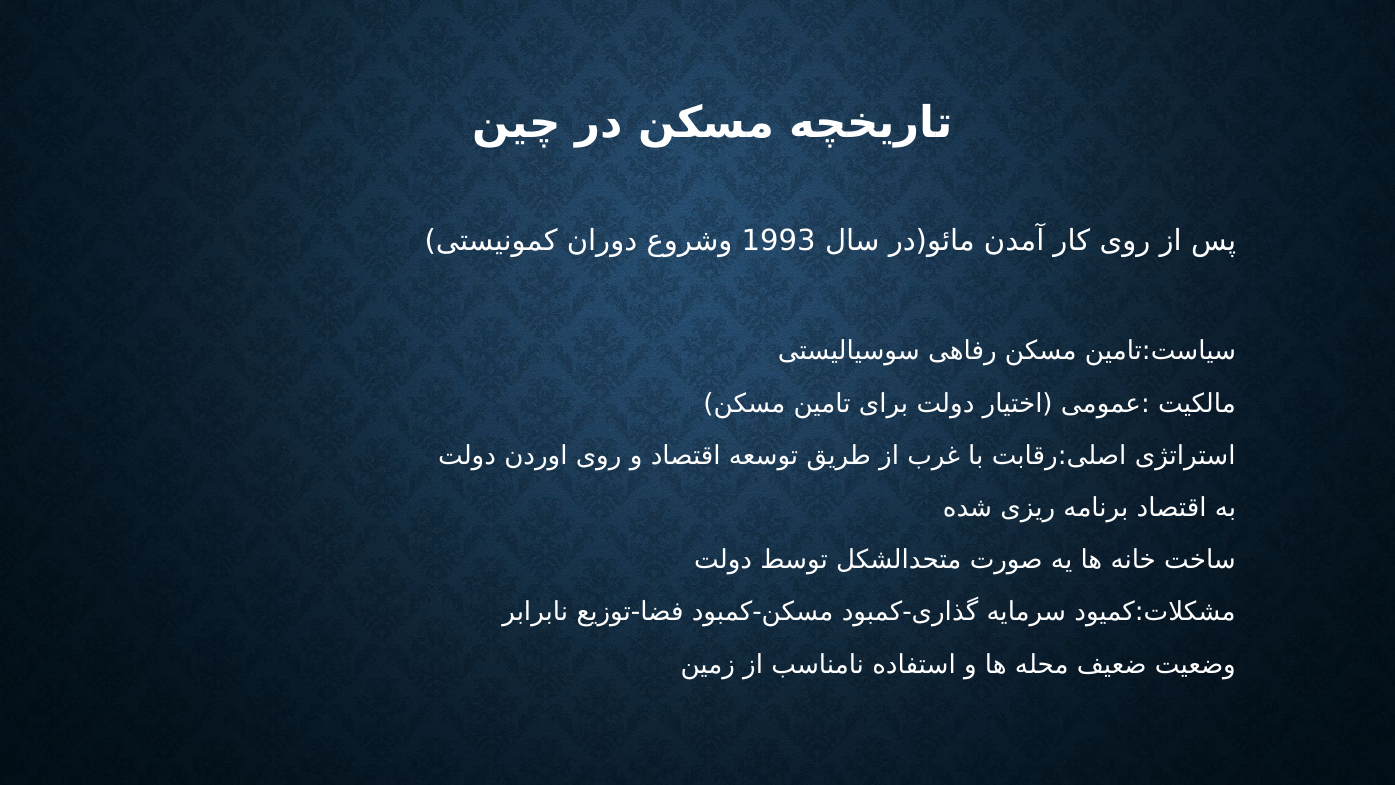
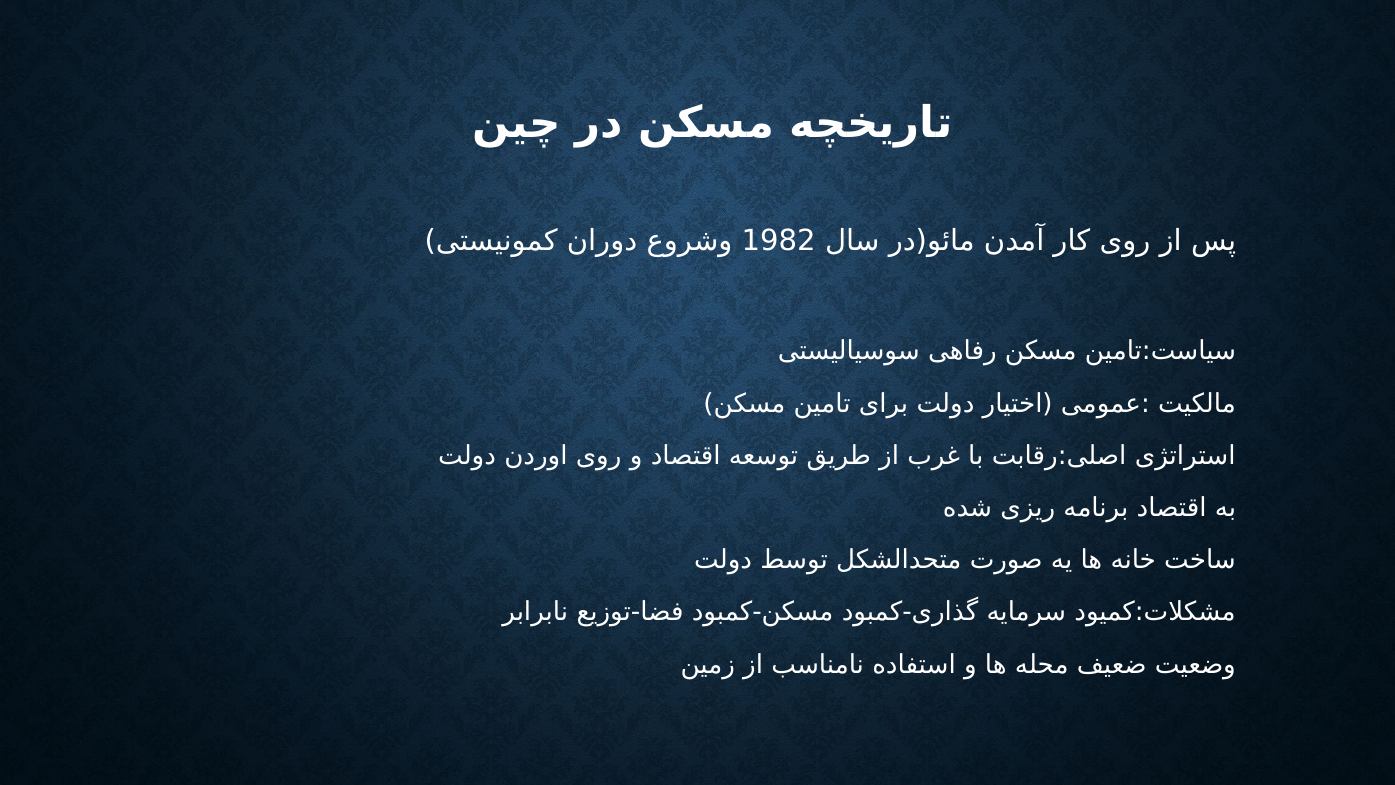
1993: 1993 -> 1982
